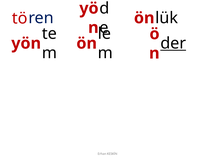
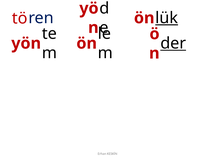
lük underline: none -> present
